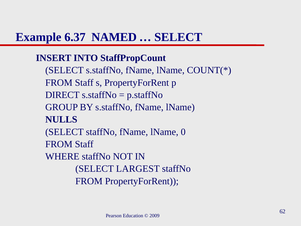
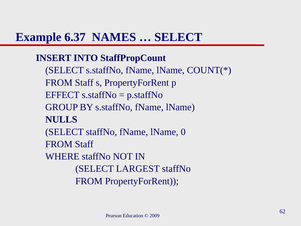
NAMED: NAMED -> NAMES
DIRECT: DIRECT -> EFFECT
